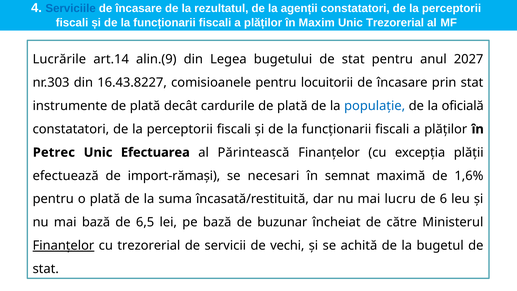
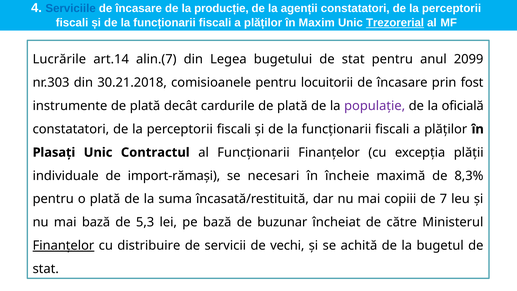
rezultatul: rezultatul -> producție
Trezorerial at (395, 23) underline: none -> present
alin.(9: alin.(9 -> alin.(7
2027: 2027 -> 2099
16.43.8227: 16.43.8227 -> 30.21.2018
prin stat: stat -> fost
populație colour: blue -> purple
Petrec: Petrec -> Plasați
Efectuarea: Efectuarea -> Contractul
al Părintească: Părintească -> Funcționarii
efectuează: efectuează -> individuale
semnat: semnat -> încheie
1,6%: 1,6% -> 8,3%
lucru: lucru -> copiii
6: 6 -> 7
6,5: 6,5 -> 5,3
cu trezorerial: trezorerial -> distribuire
